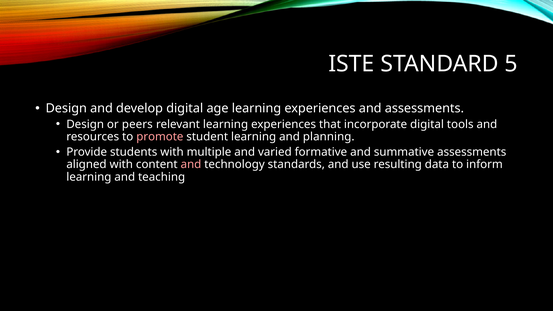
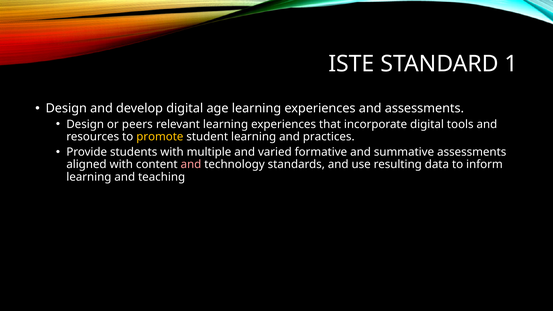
5: 5 -> 1
promote colour: pink -> yellow
planning: planning -> practices
